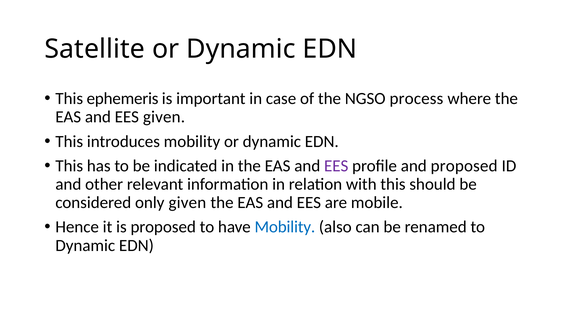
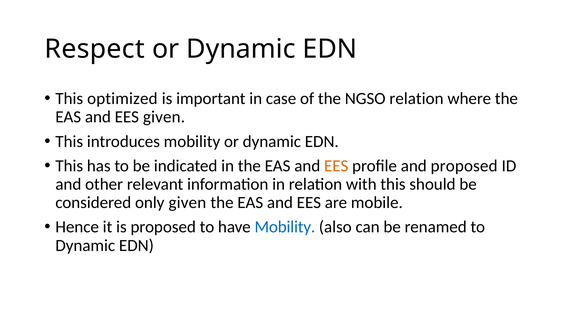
Satellite: Satellite -> Respect
ephemeris: ephemeris -> optimized
NGSO process: process -> relation
EES at (336, 166) colour: purple -> orange
